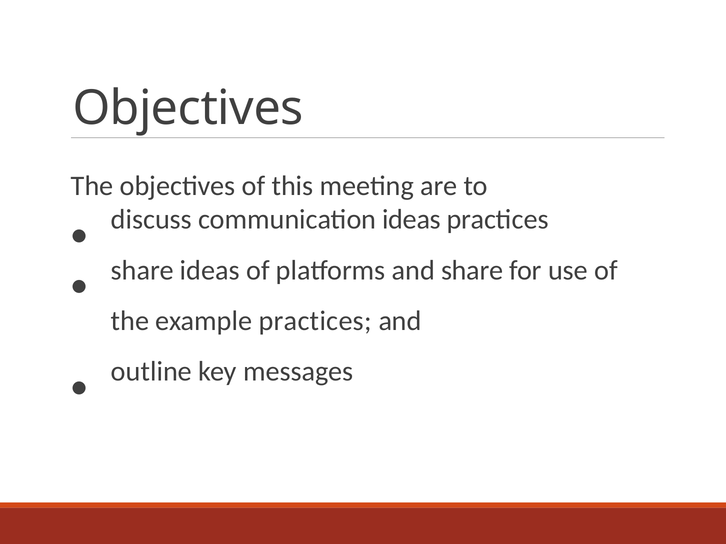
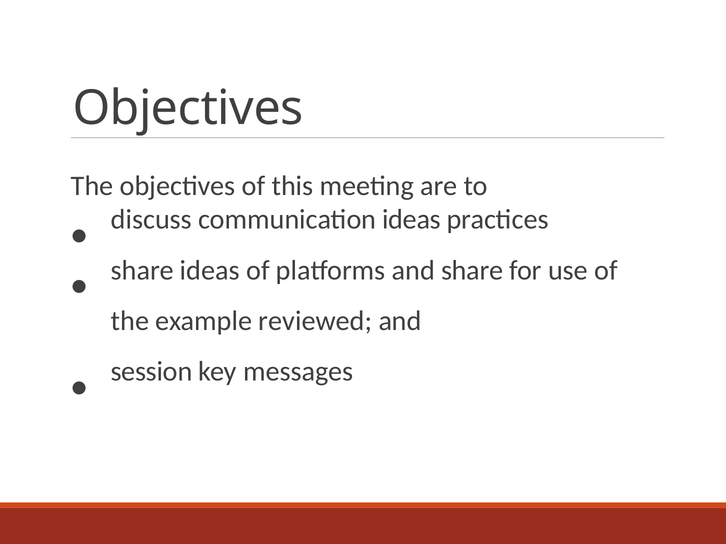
example practices: practices -> reviewed
outline: outline -> session
